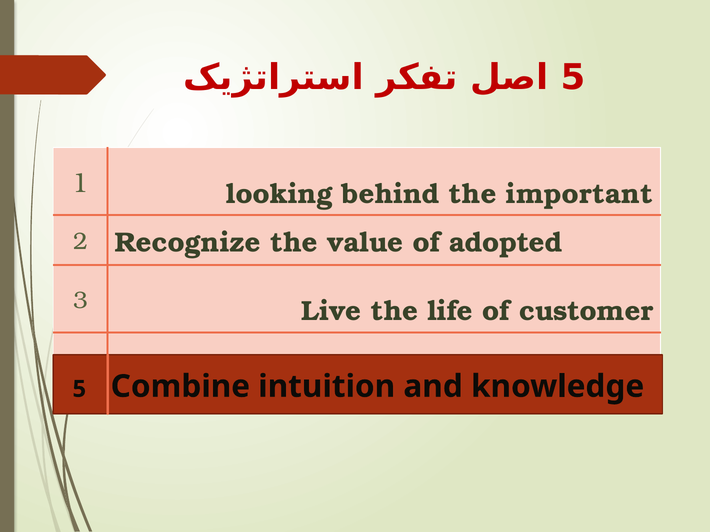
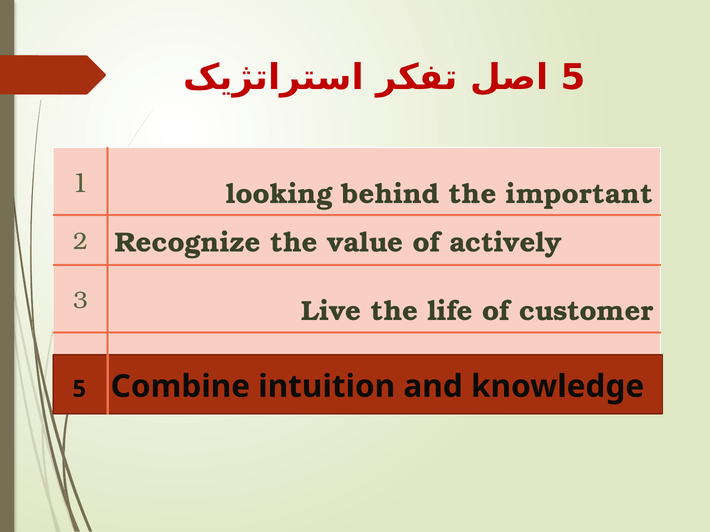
adopted: adopted -> actively
